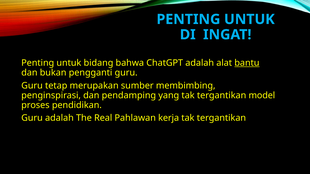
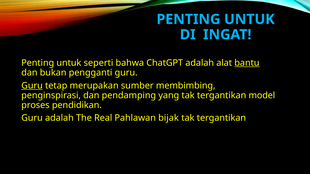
bidang: bidang -> seperti
Guru at (32, 86) underline: none -> present
kerja: kerja -> bijak
